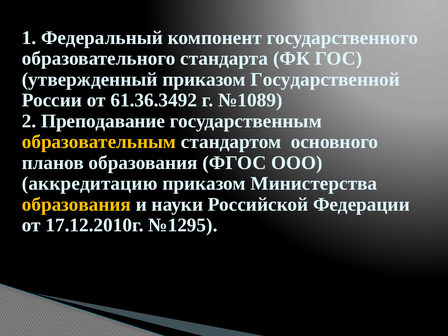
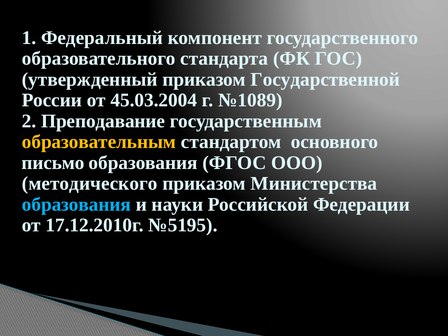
61.36.3492: 61.36.3492 -> 45.03.2004
планов: планов -> письмо
аккредитацию: аккредитацию -> методического
образования at (76, 204) colour: yellow -> light blue
№1295: №1295 -> №5195
